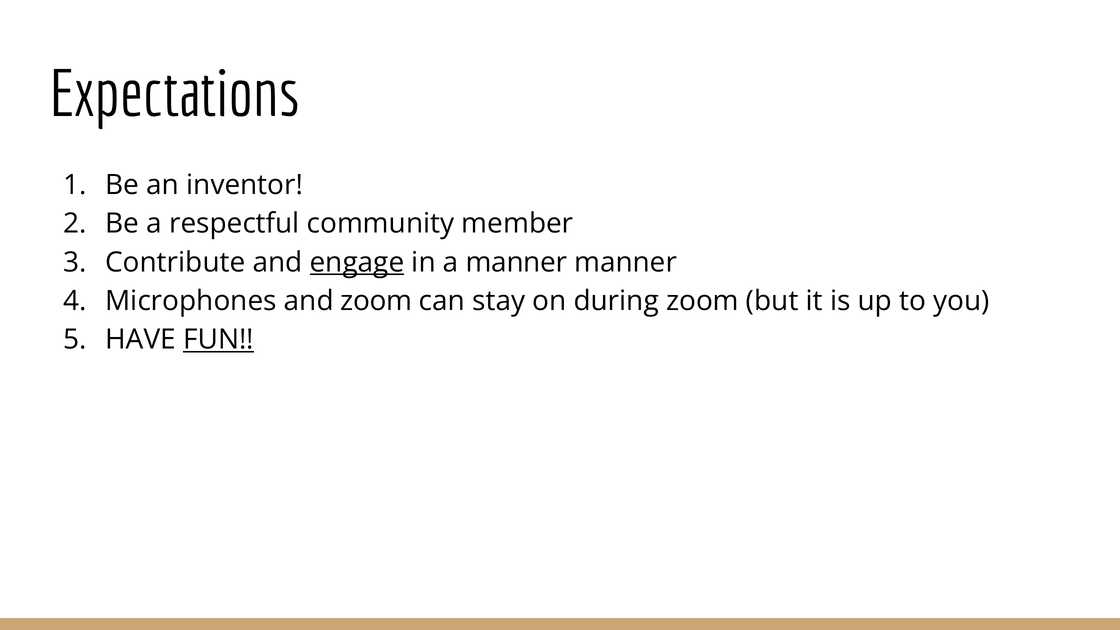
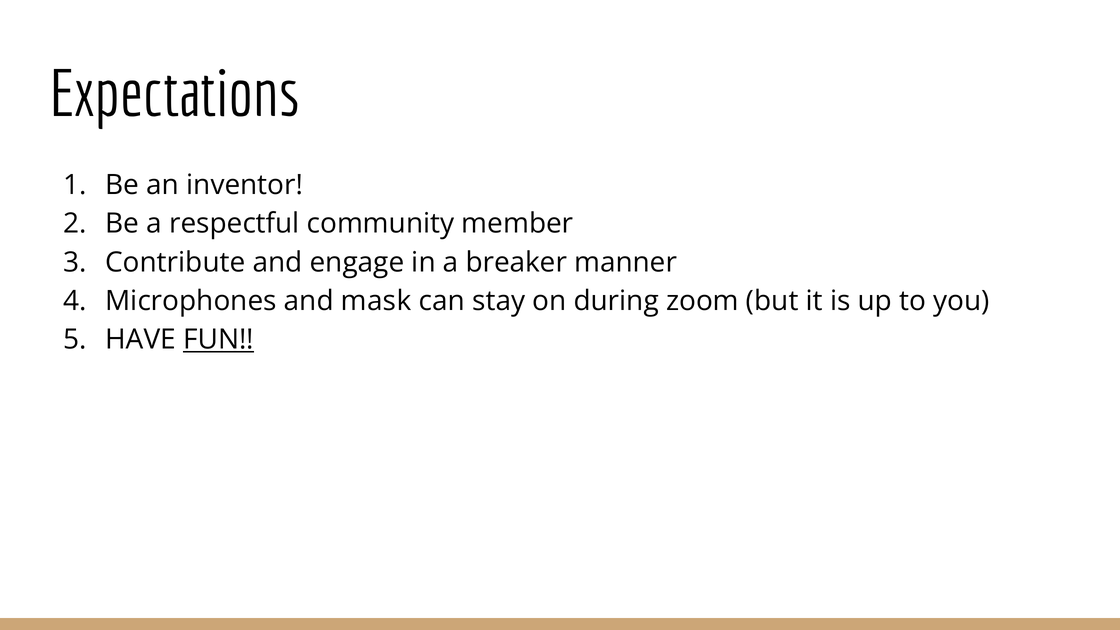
engage underline: present -> none
a manner: manner -> breaker
and zoom: zoom -> mask
